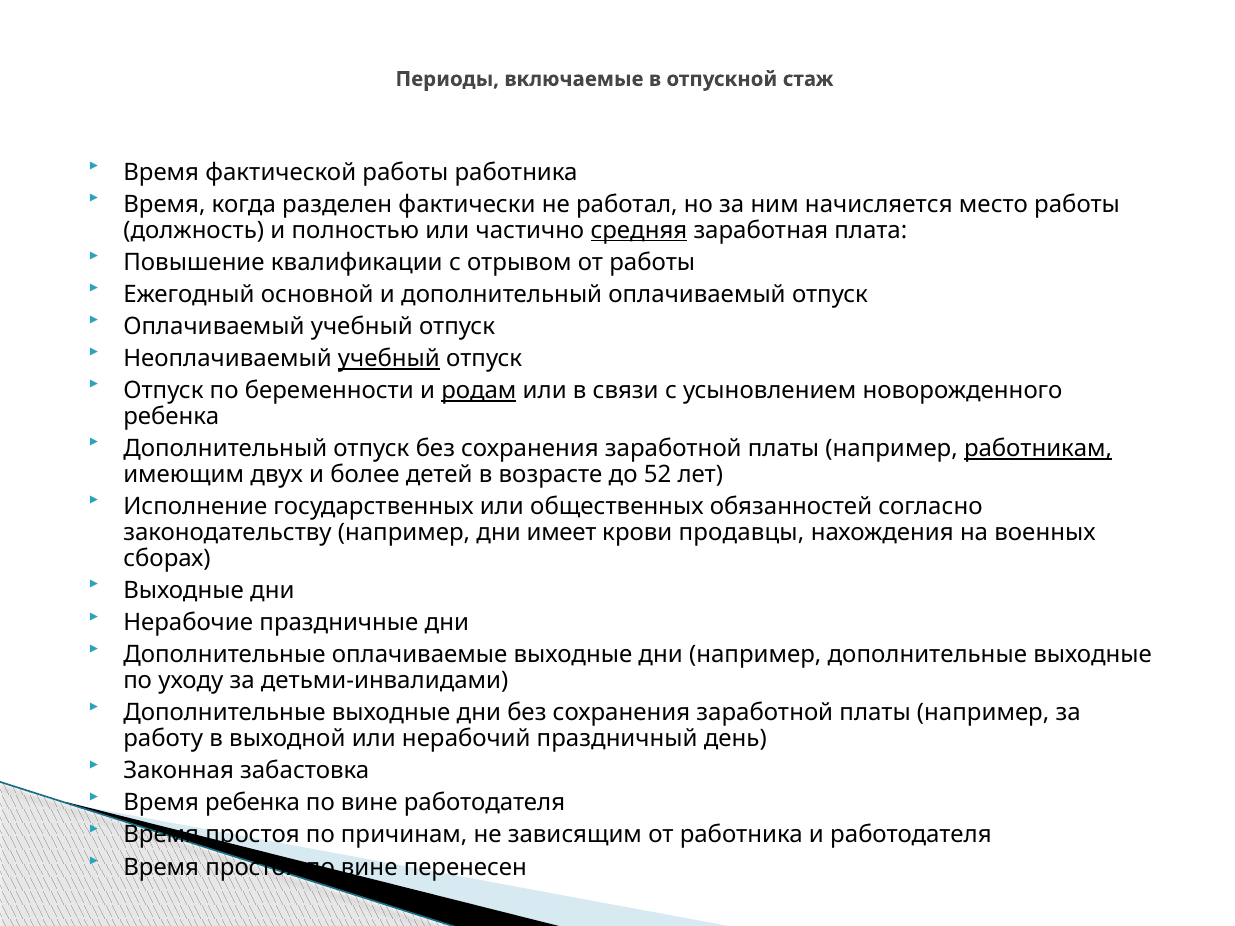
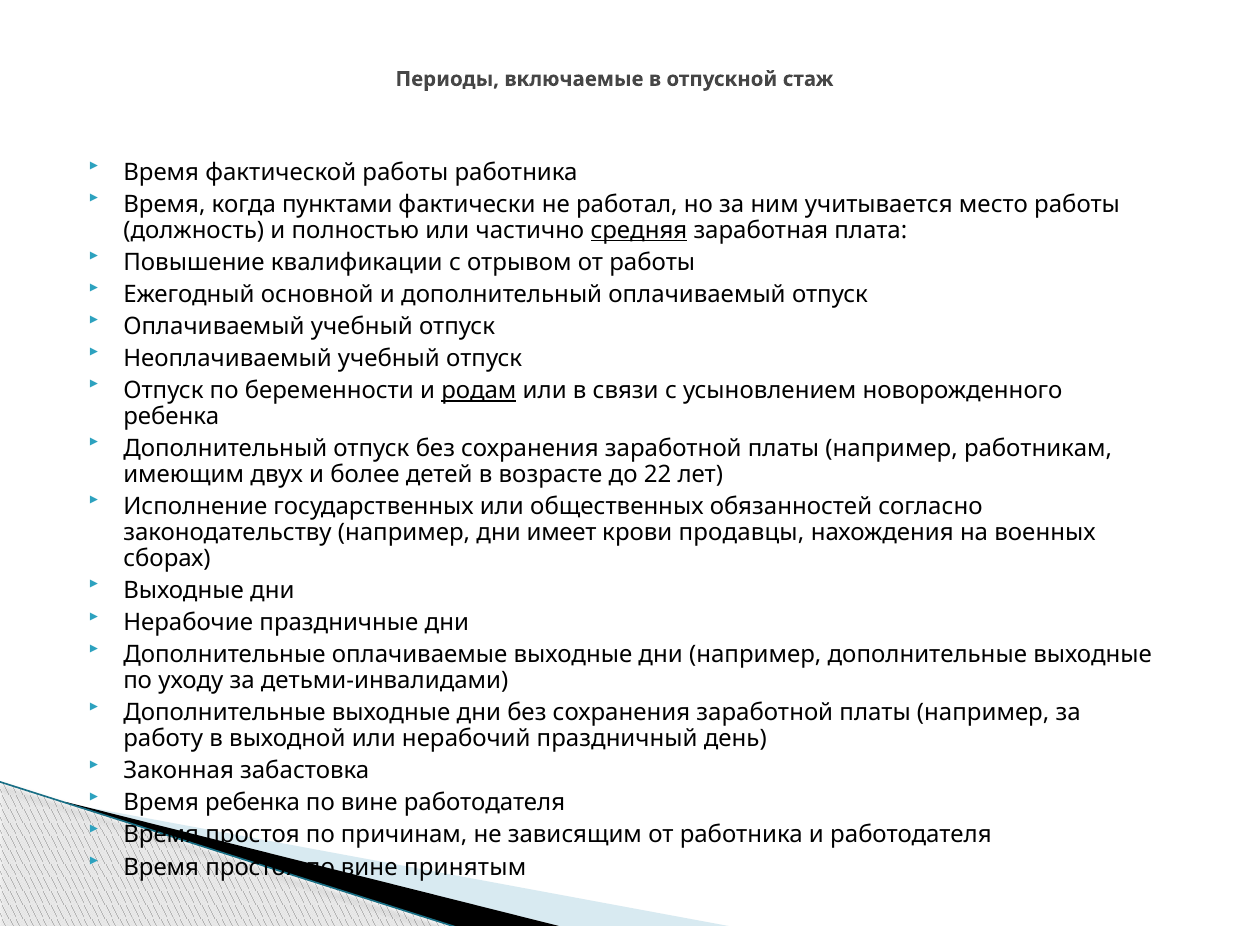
разделен: разделен -> пунктами
начисляется: начисляется -> учитывается
учебный at (389, 359) underline: present -> none
работникам underline: present -> none
52: 52 -> 22
перенесен: перенесен -> принятым
